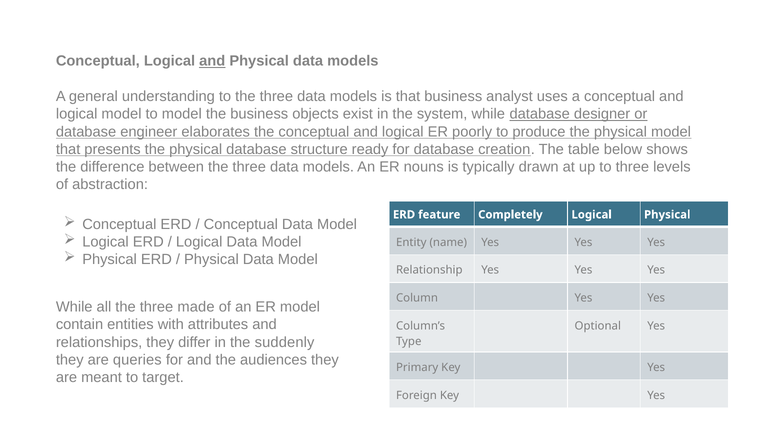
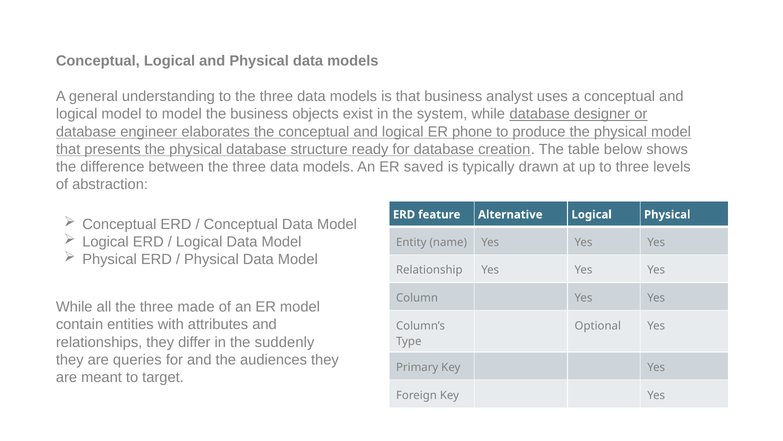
and at (212, 61) underline: present -> none
poorly: poorly -> phone
nouns: nouns -> saved
Completely: Completely -> Alternative
